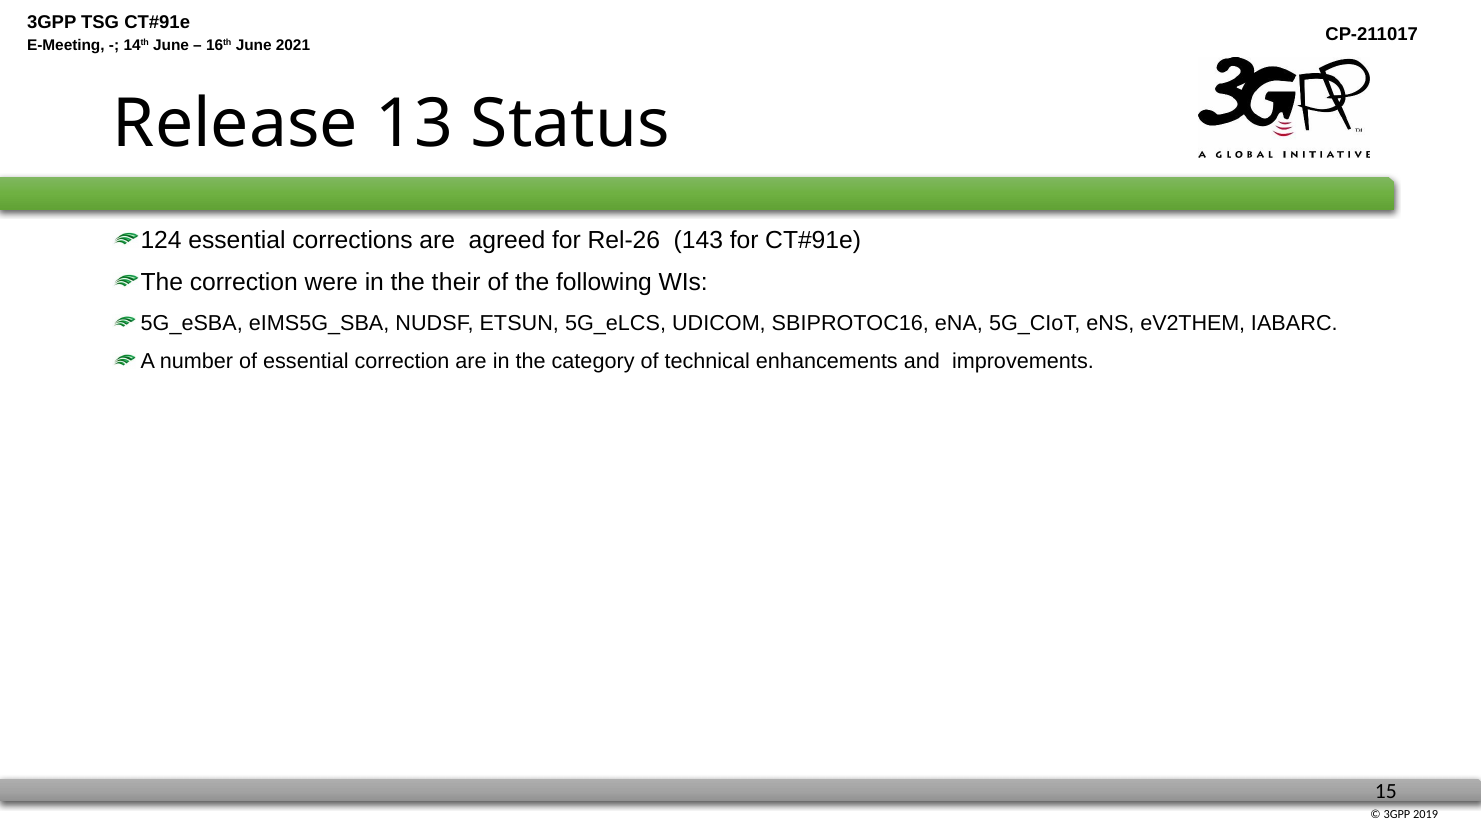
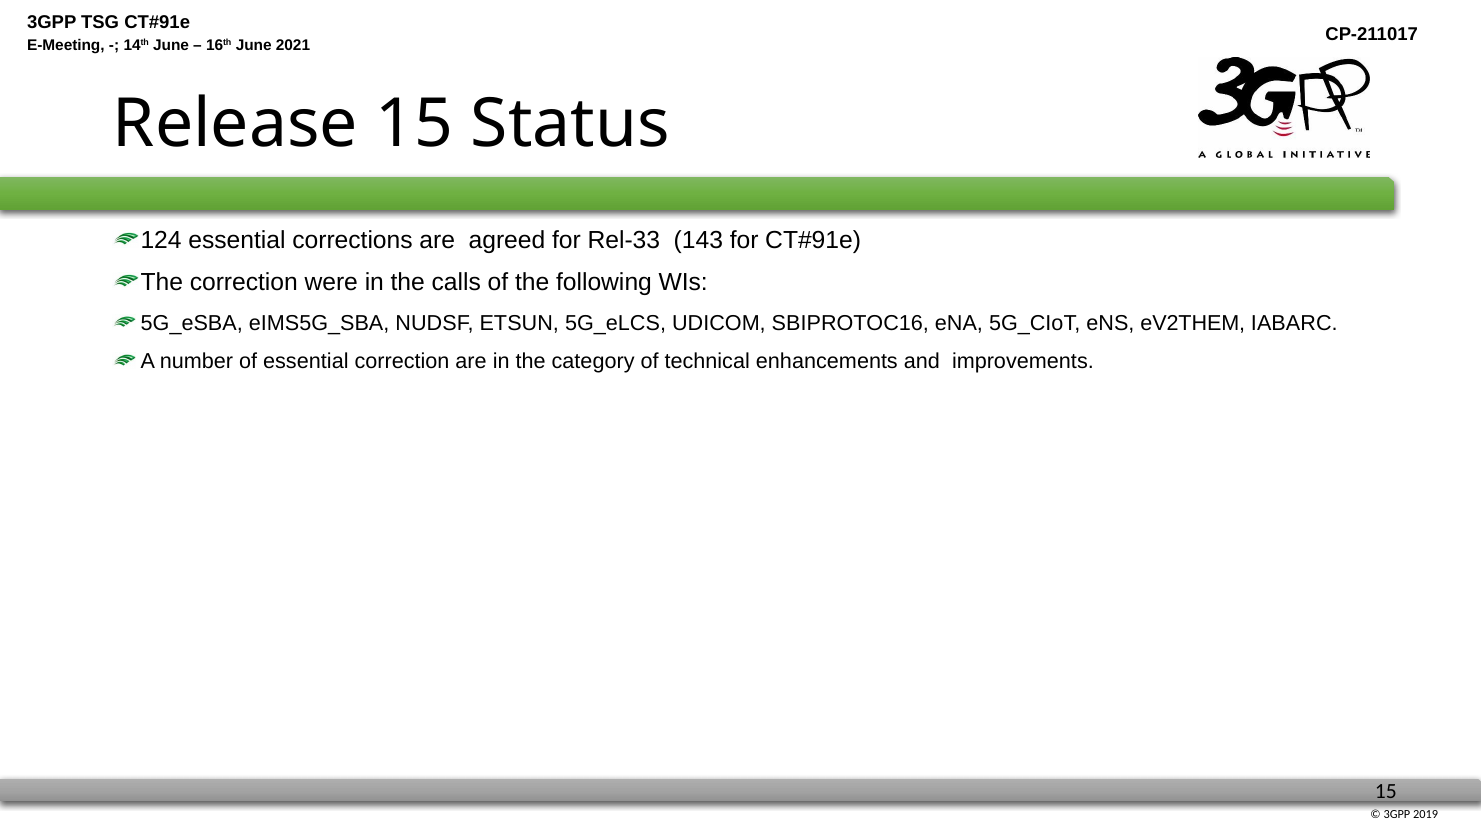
Release 13: 13 -> 15
Rel-26: Rel-26 -> Rel-33
their: their -> calls
